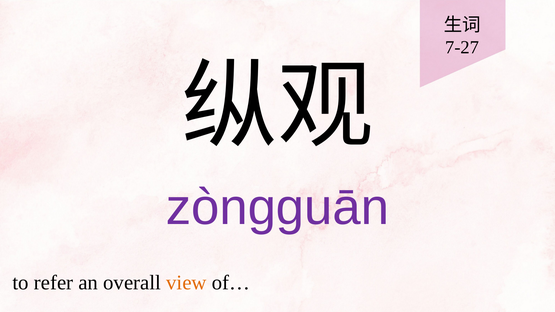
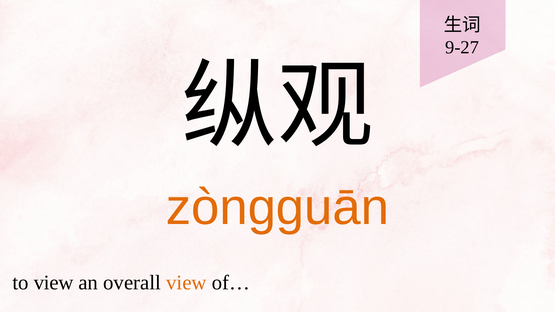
7-27: 7-27 -> 9-27
zòngguān colour: purple -> orange
to refer: refer -> view
